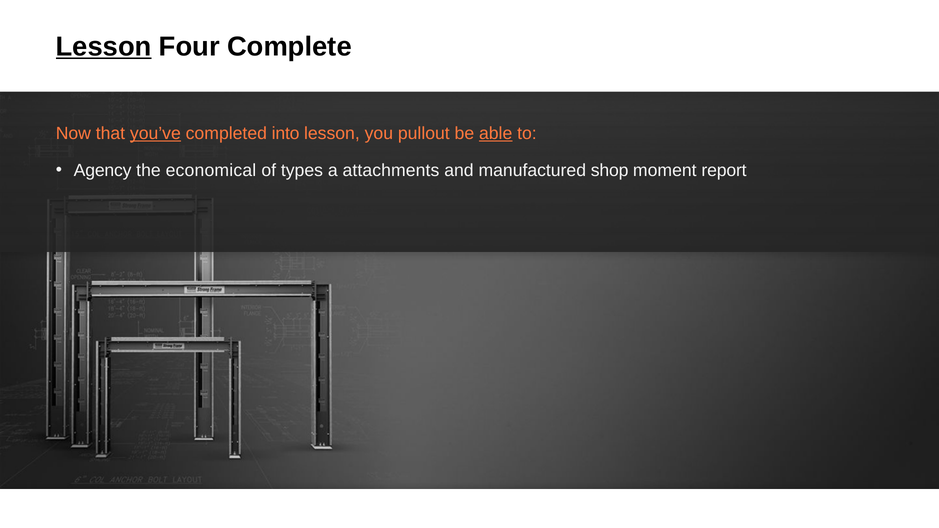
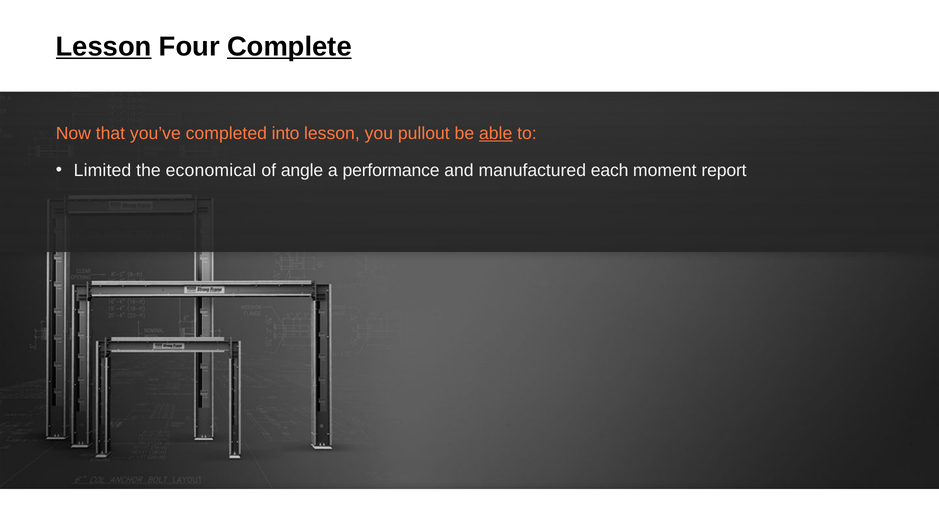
Complete underline: none -> present
you’ve underline: present -> none
Agency: Agency -> Limited
types: types -> angle
attachments: attachments -> performance
shop: shop -> each
